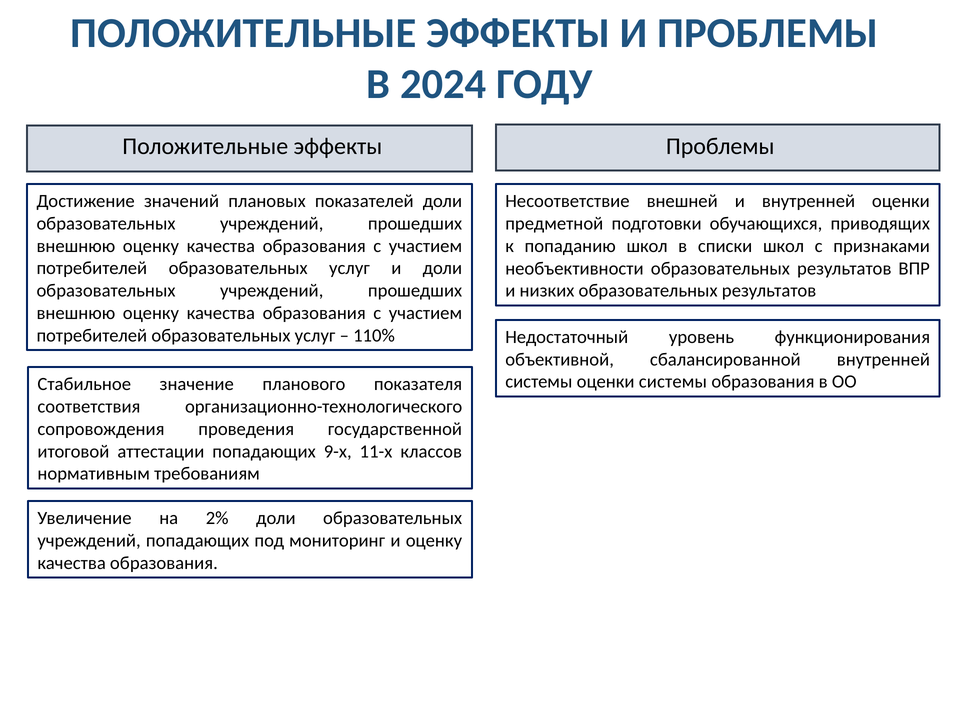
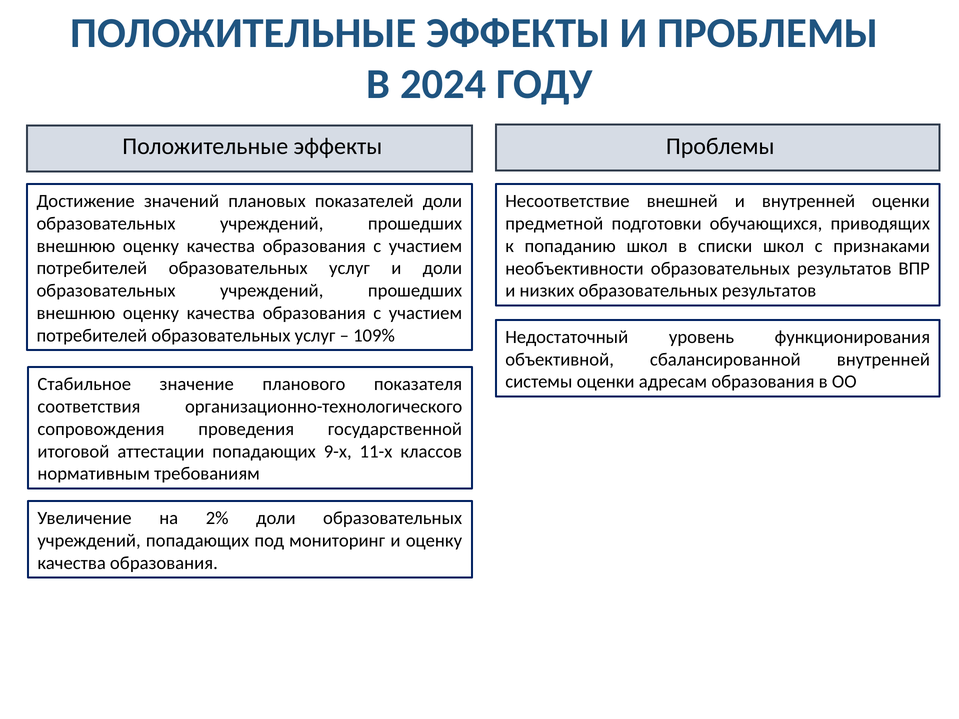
110%: 110% -> 109%
оценки системы: системы -> адресам
